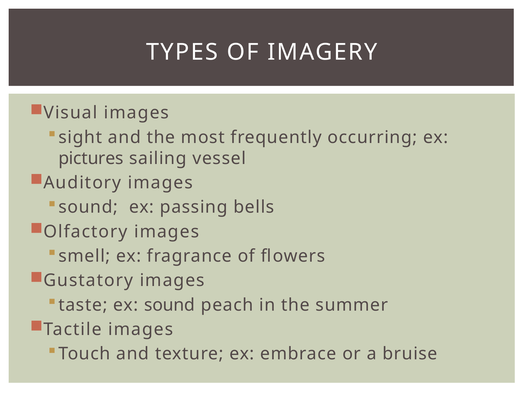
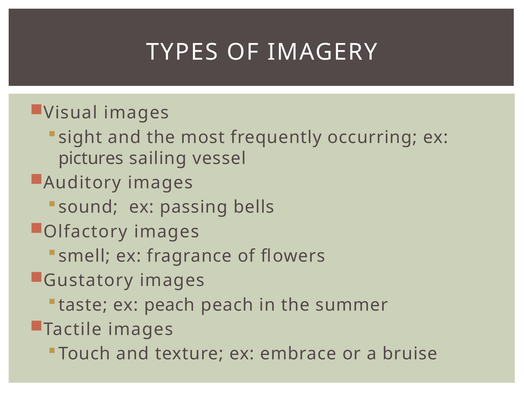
ex sound: sound -> peach
